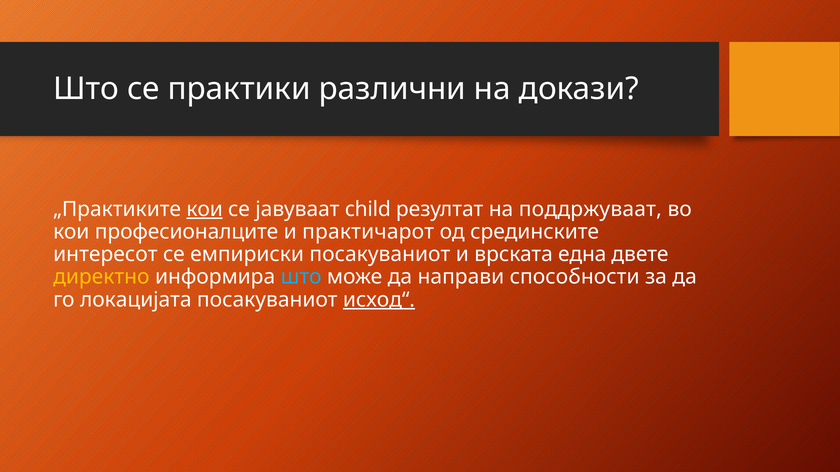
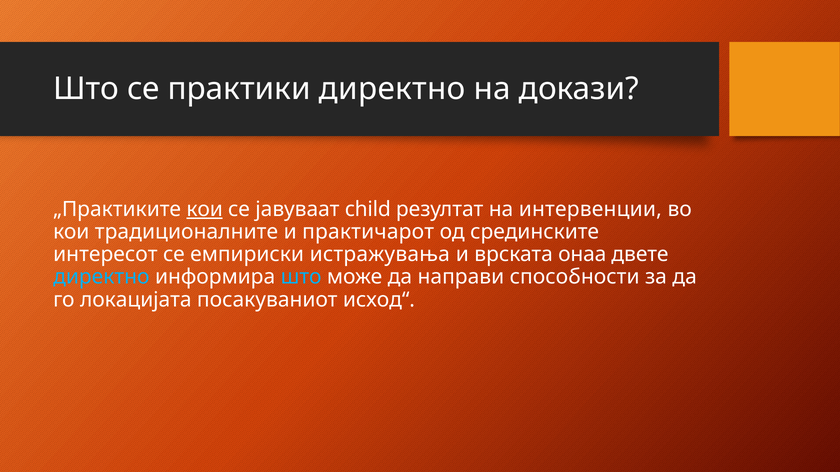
практики различни: различни -> директно
поддржуваат: поддржуваат -> интервенции
професионалците: професионалците -> традиционалните
емпириски посакуваниот: посакуваниот -> истражувања
една: една -> онаа
директно at (101, 277) colour: yellow -> light blue
исход“ underline: present -> none
